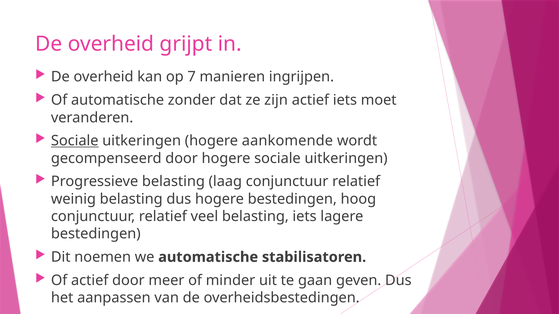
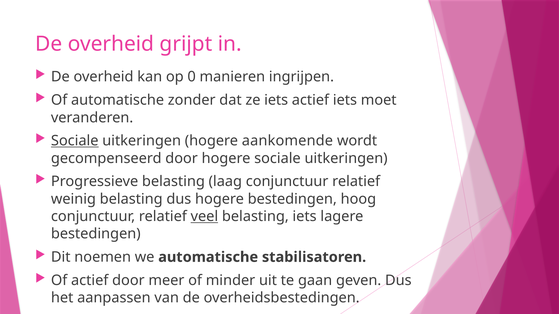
7: 7 -> 0
ze zijn: zijn -> iets
veel underline: none -> present
